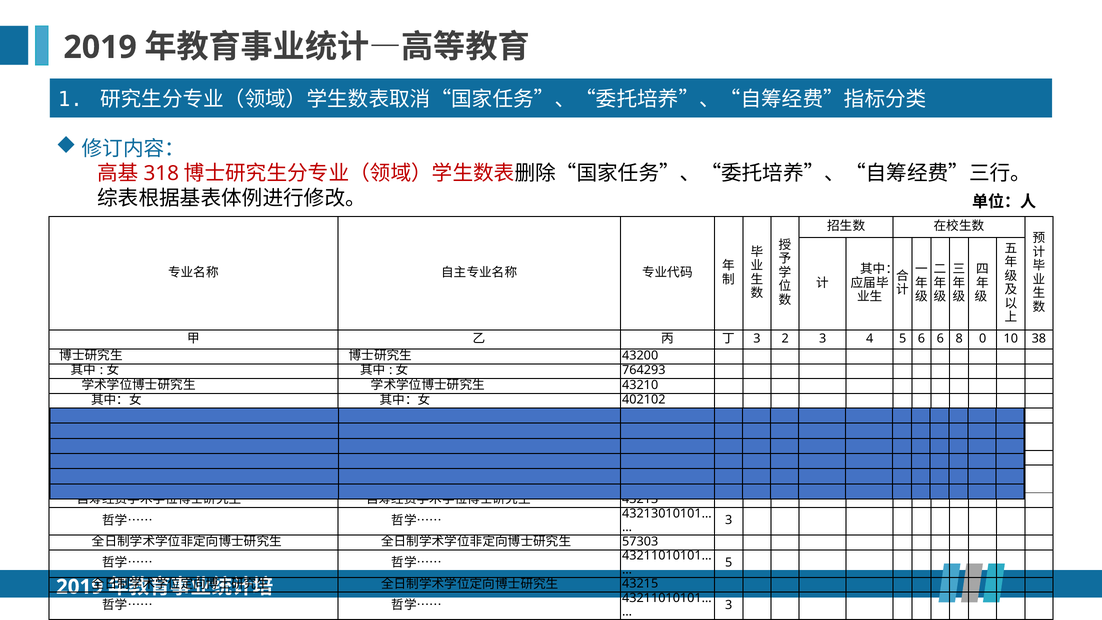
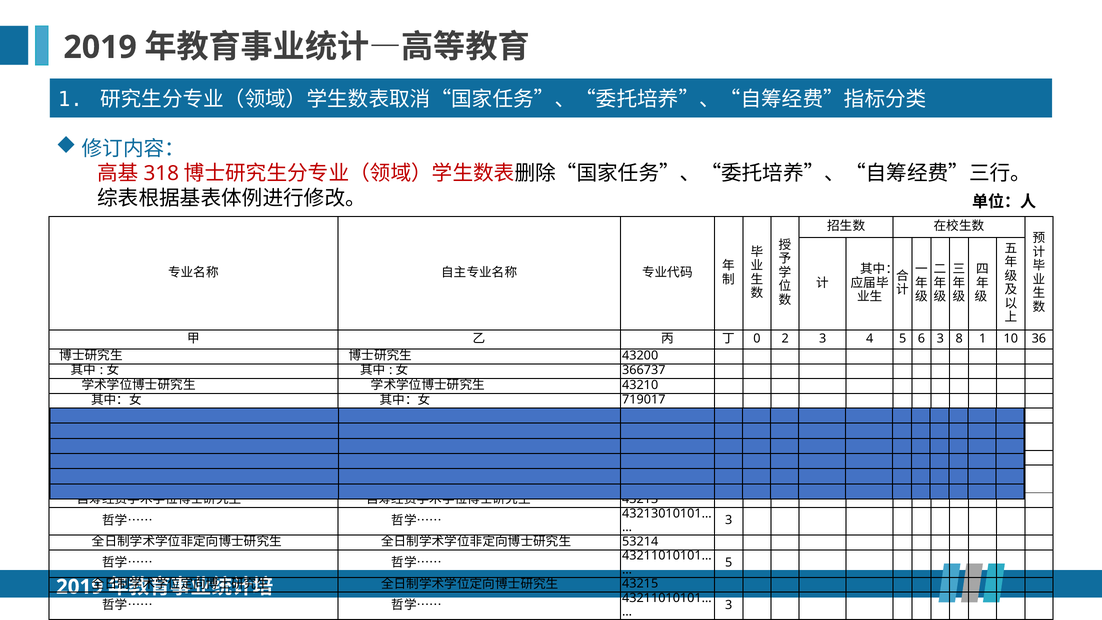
3 at (757, 339): 3 -> 0
6 6: 6 -> 3
8 0: 0 -> 1
38: 38 -> 36
764293: 764293 -> 366737
402102: 402102 -> 719017
57303: 57303 -> 53214
